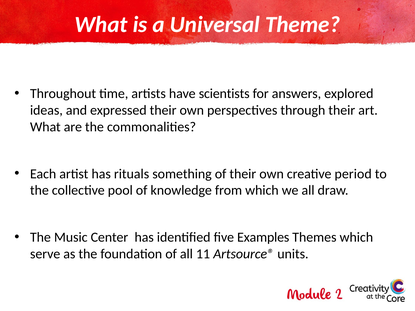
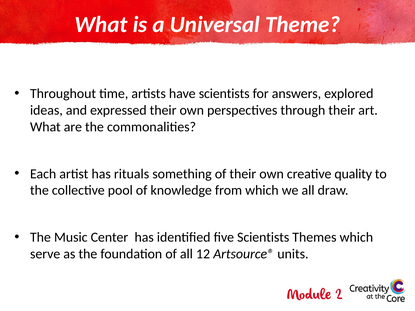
period: period -> quality
five Examples: Examples -> Scientists
11: 11 -> 12
